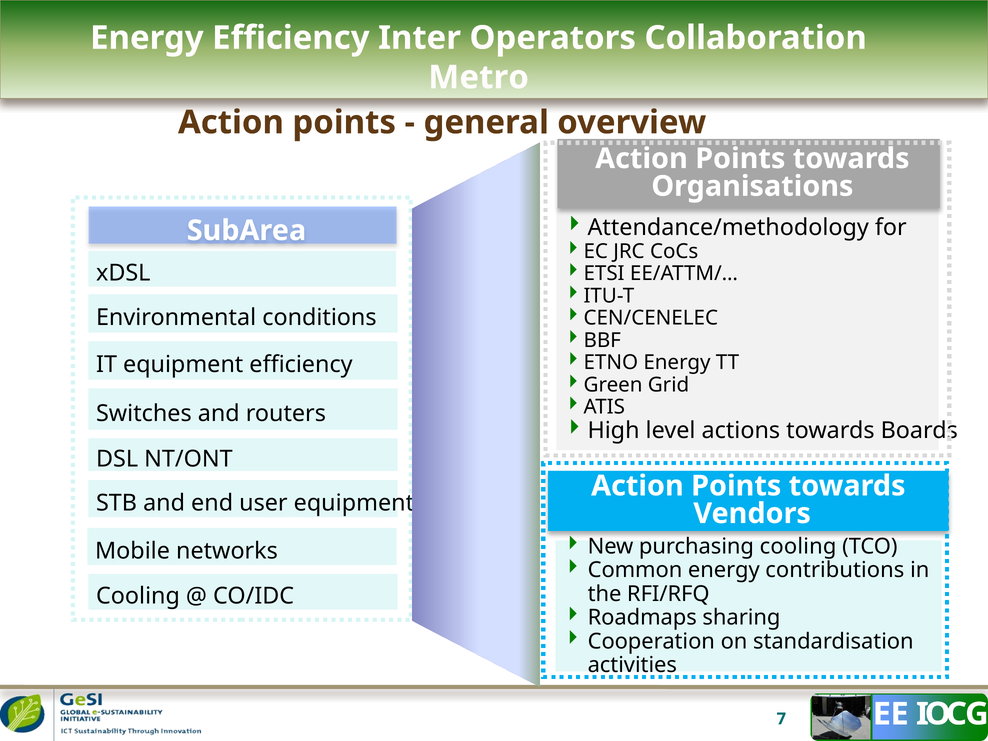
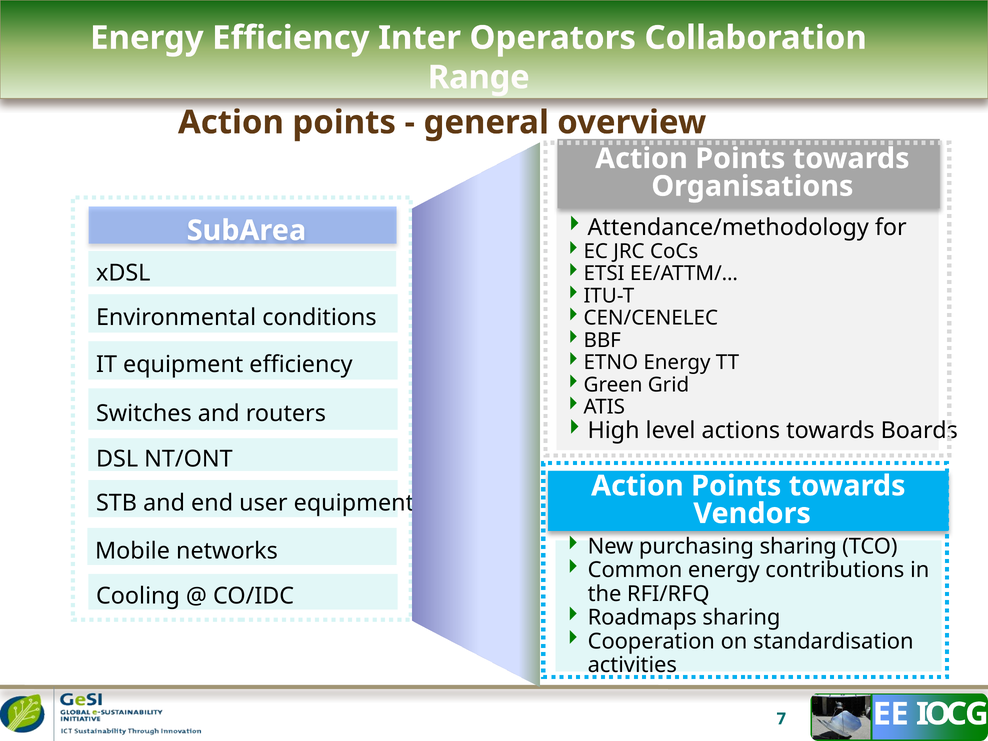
Metro: Metro -> Range
purchasing cooling: cooling -> sharing
